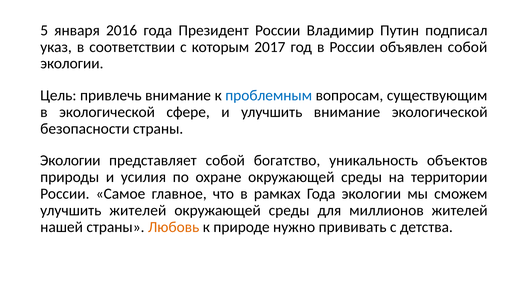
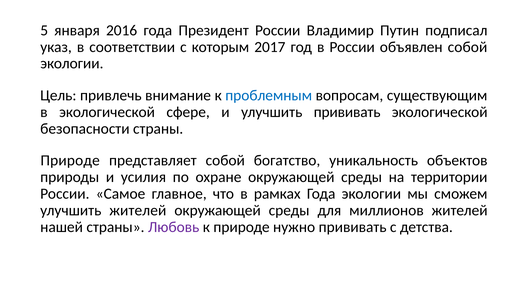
улучшить внимание: внимание -> прививать
Экологии at (70, 161): Экологии -> Природе
Любовь colour: orange -> purple
